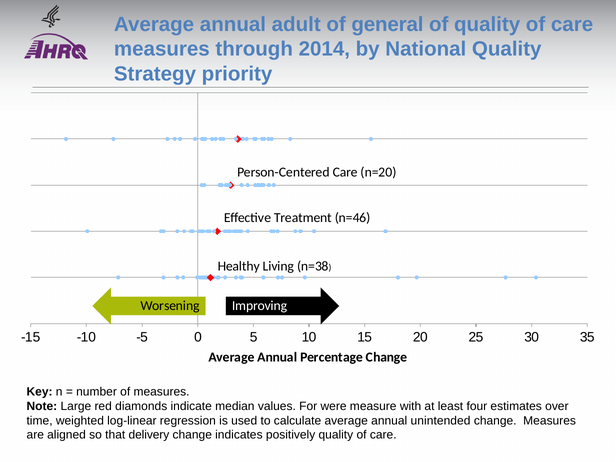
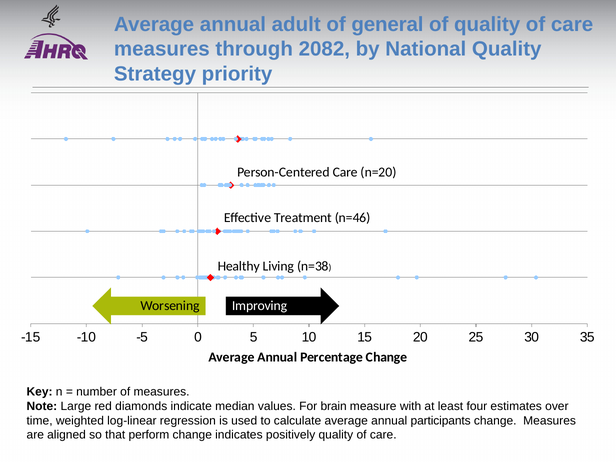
2014: 2014 -> 2082
were: were -> brain
unintended: unintended -> participants
delivery: delivery -> perform
